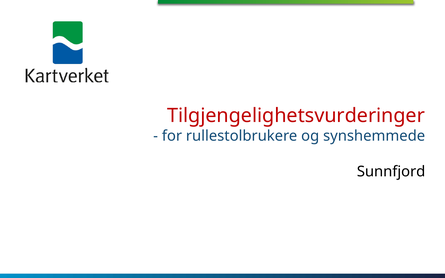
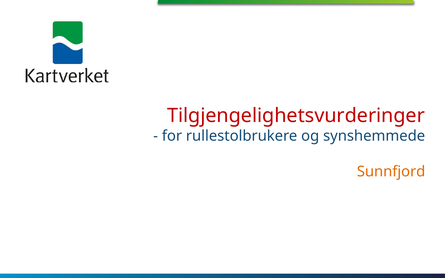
Sunnfjord colour: black -> orange
